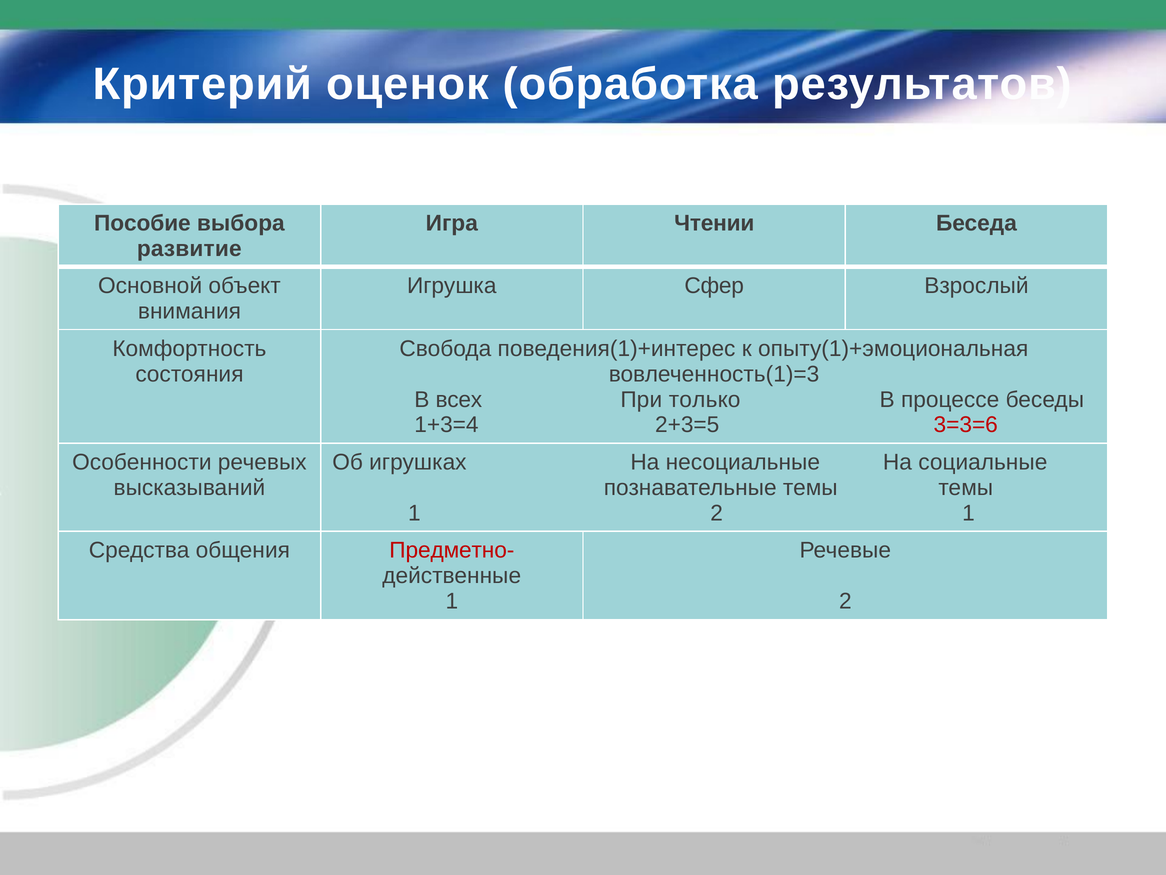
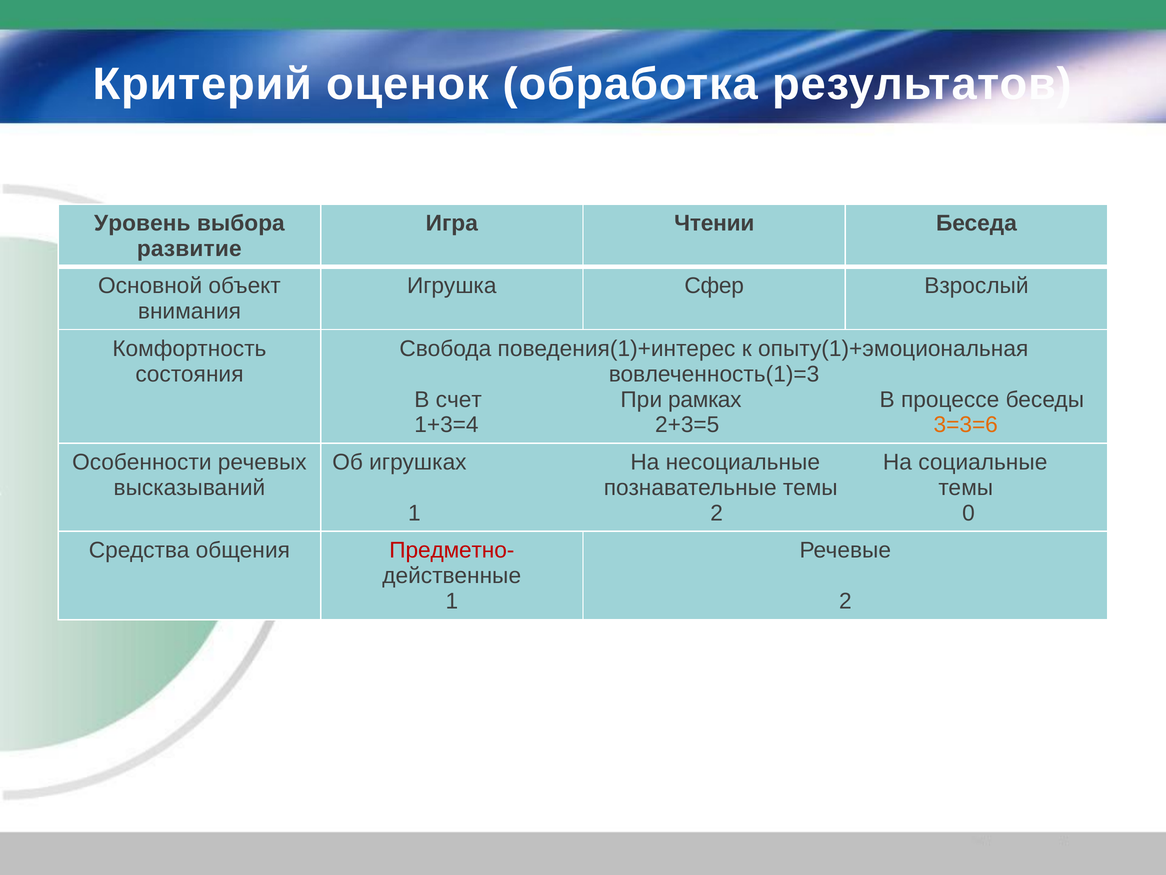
Пособие: Пособие -> Уровень
всех: всех -> счет
только: только -> рамках
3=3=6 colour: red -> orange
2 1: 1 -> 0
